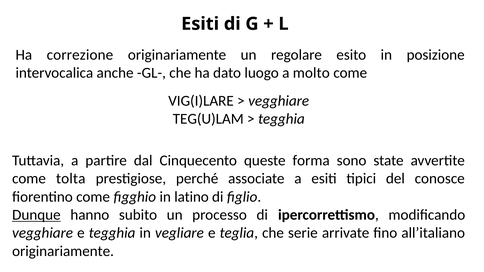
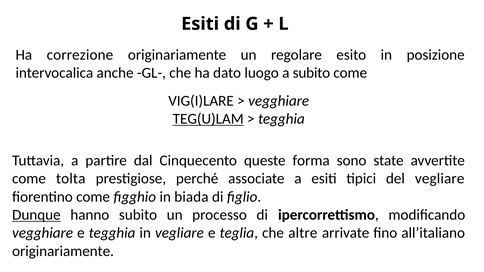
a molto: molto -> subito
TEG(U)LAM underline: none -> present
del conosce: conosce -> vegliare
latino: latino -> biada
serie: serie -> altre
